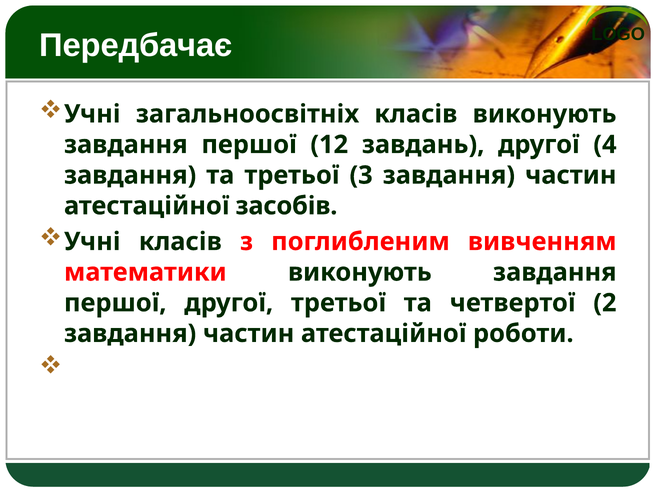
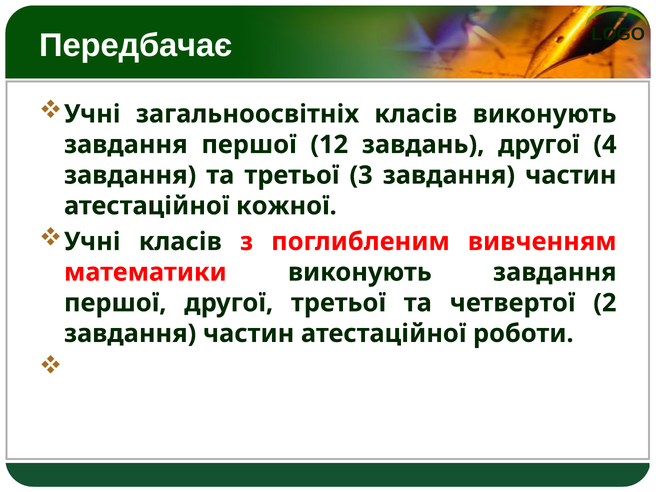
засобів: засобів -> кожної
